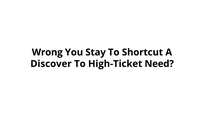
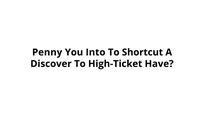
Wrong: Wrong -> Penny
Stay: Stay -> Into
Need: Need -> Have
